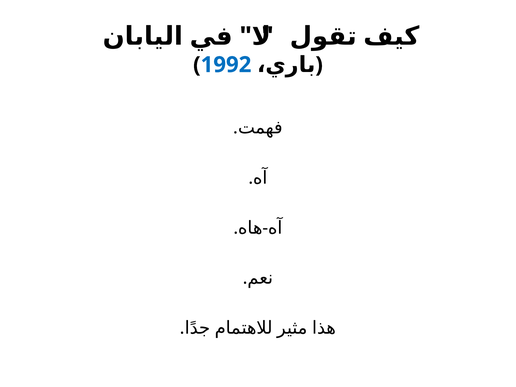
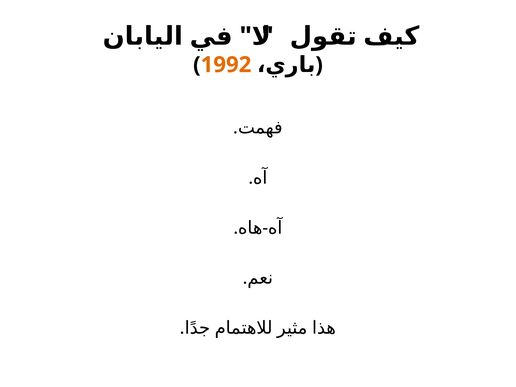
1992 colour: blue -> orange
